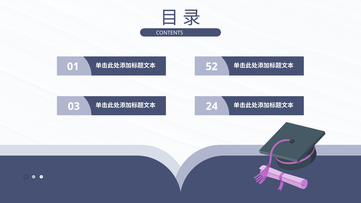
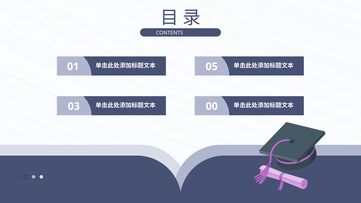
52: 52 -> 05
24: 24 -> 00
